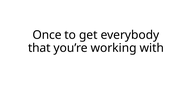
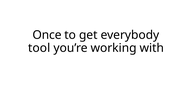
that: that -> tool
